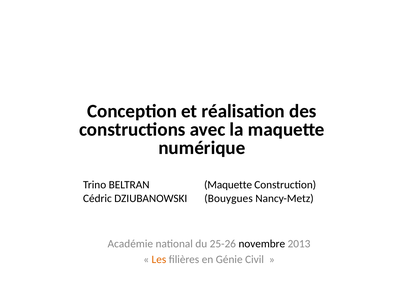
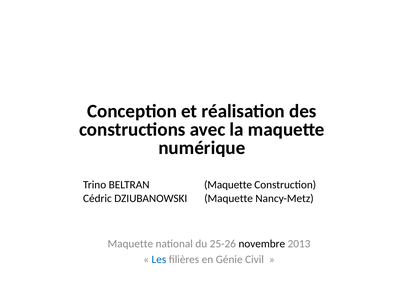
DZIUBANOWSKI Bouygues: Bouygues -> Maquette
Académie at (130, 244): Académie -> Maquette
Les colour: orange -> blue
